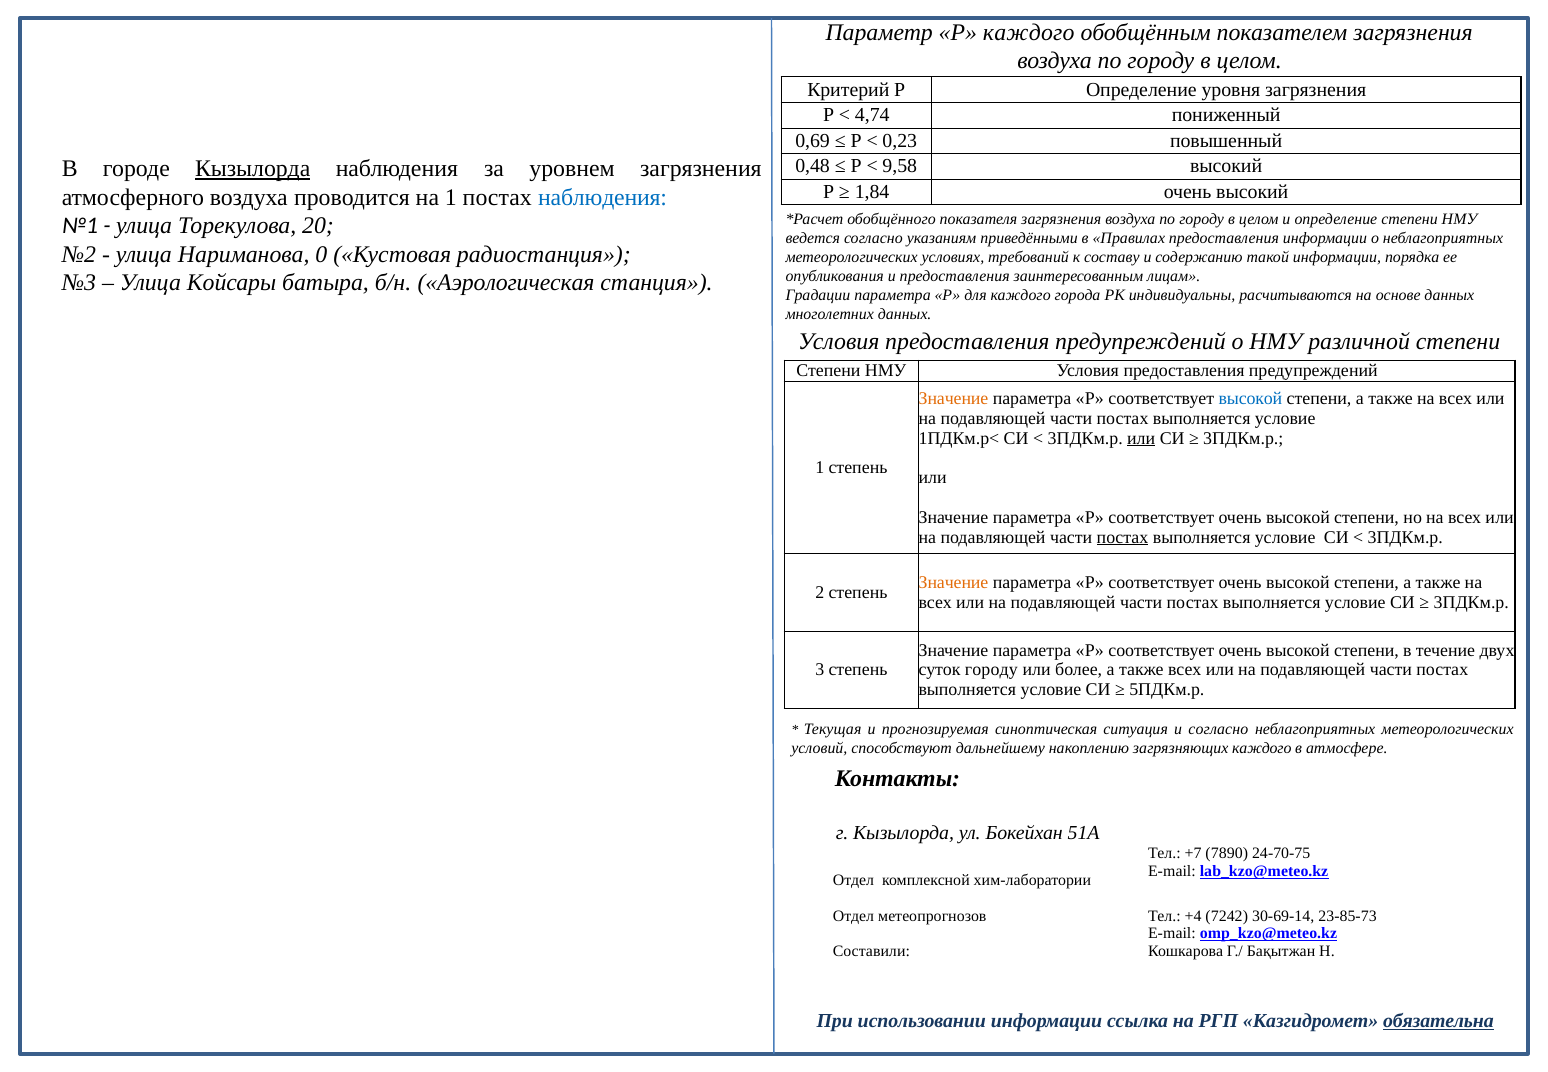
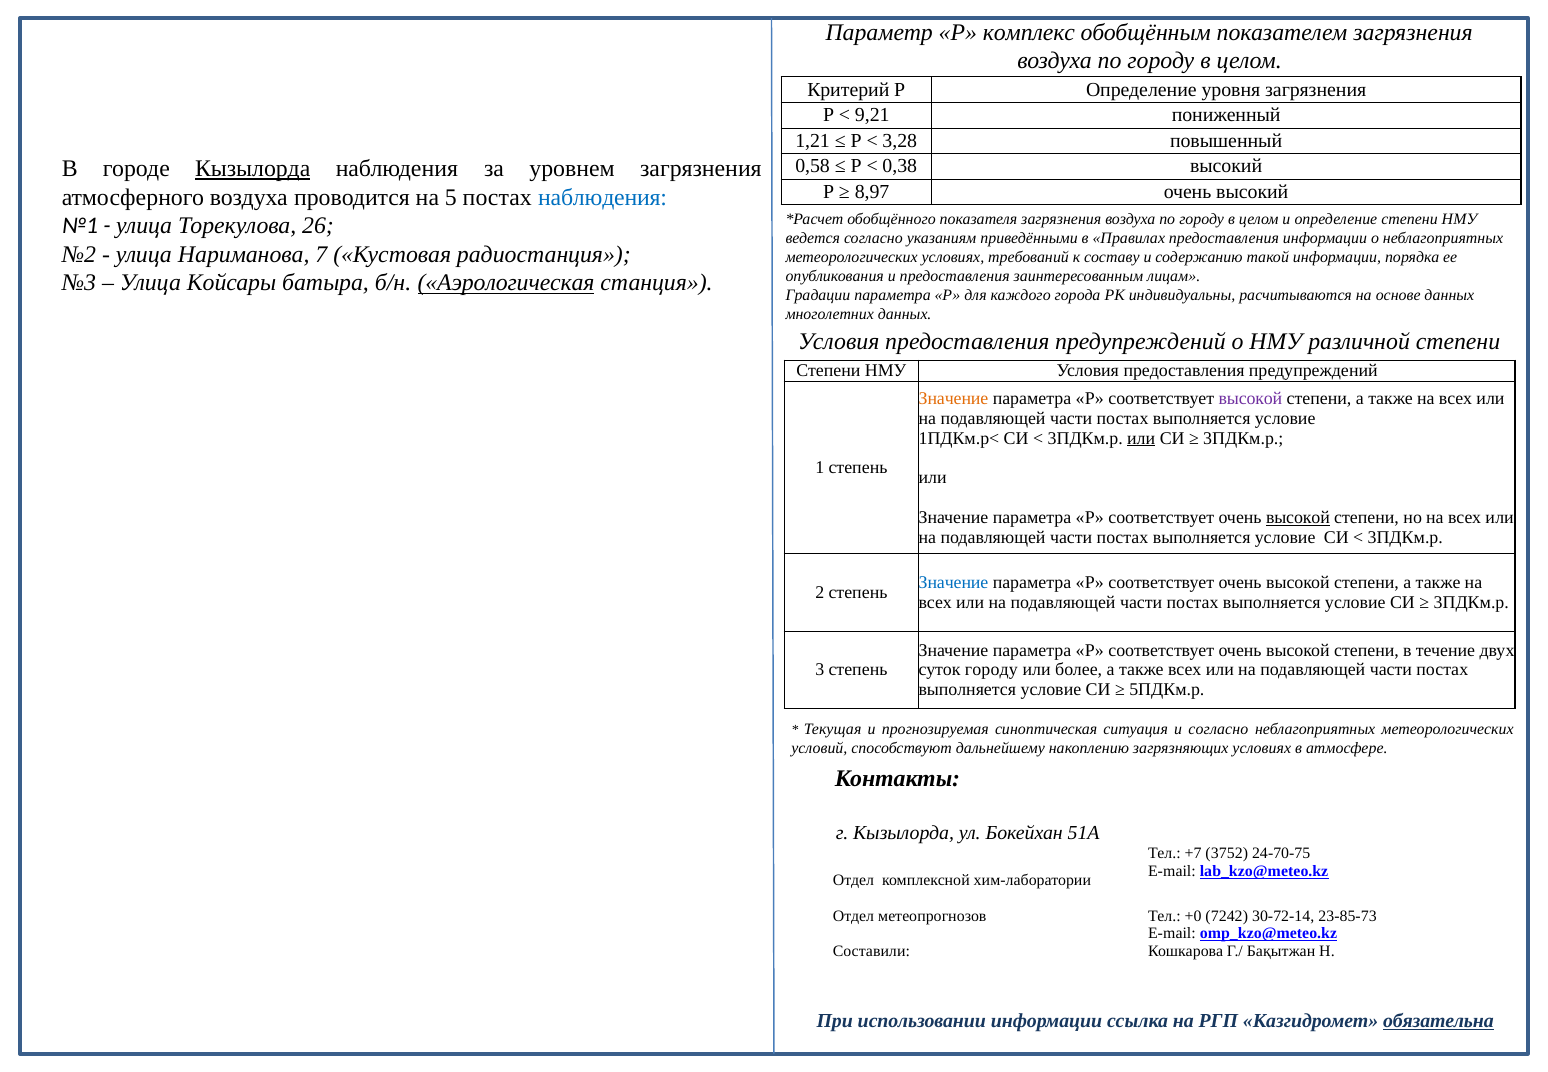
Р каждого: каждого -> комплекс
4,74: 4,74 -> 9,21
0,69: 0,69 -> 1,21
0,23: 0,23 -> 3,28
0,48: 0,48 -> 0,58
9,58: 9,58 -> 0,38
1,84: 1,84 -> 8,97
на 1: 1 -> 5
20: 20 -> 26
0: 0 -> 7
Аэрологическая underline: none -> present
высокой at (1250, 398) colour: blue -> purple
высокой at (1298, 517) underline: none -> present
постах at (1123, 537) underline: present -> none
Значение at (954, 583) colour: orange -> blue
загрязняющих каждого: каждого -> условиях
7890: 7890 -> 3752
+4: +4 -> +0
30-69-14: 30-69-14 -> 30-72-14
